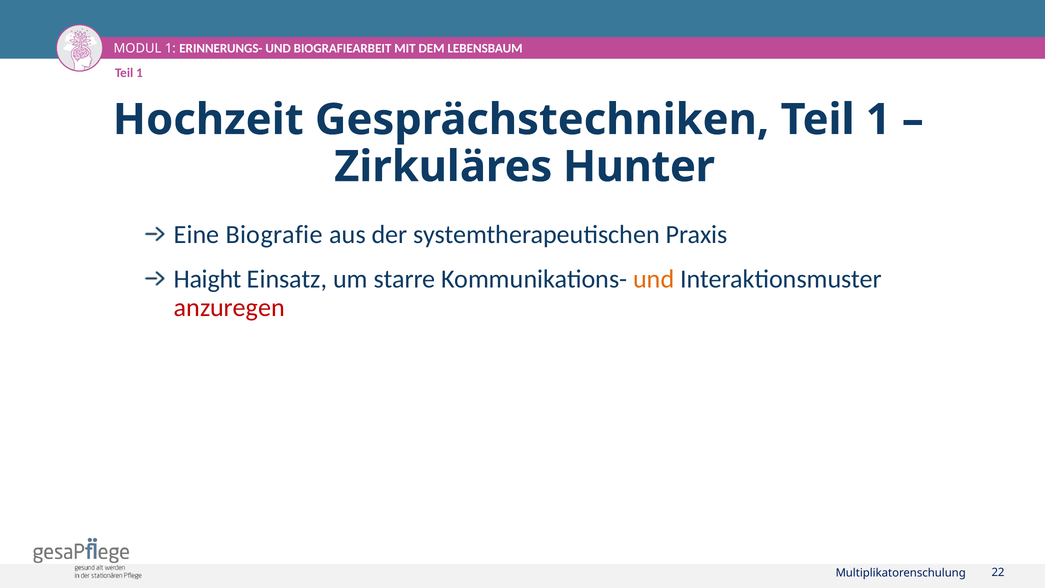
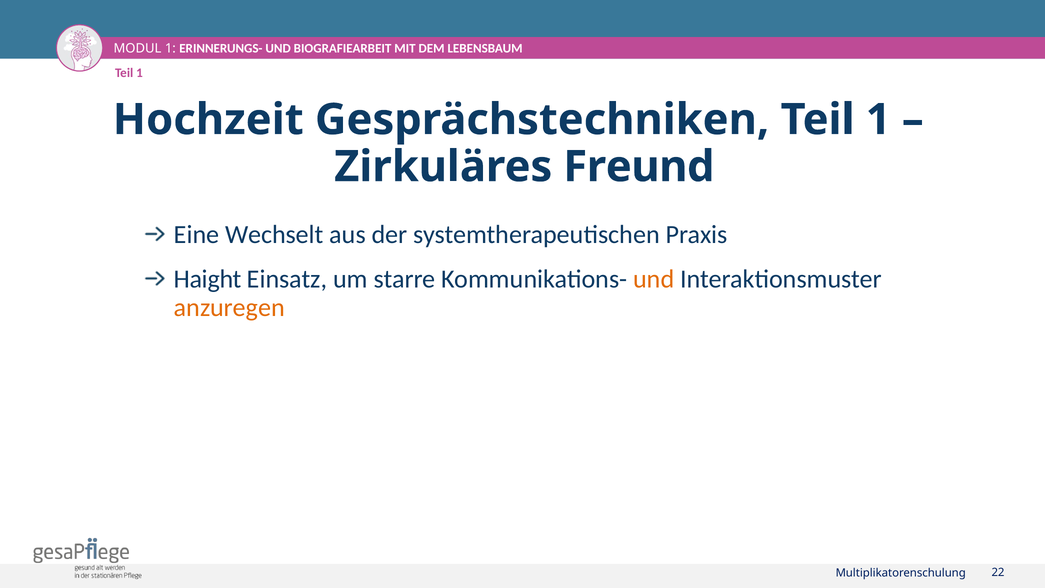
Hunter: Hunter -> Freund
Biografie: Biografie -> Wechselt
anzuregen colour: red -> orange
